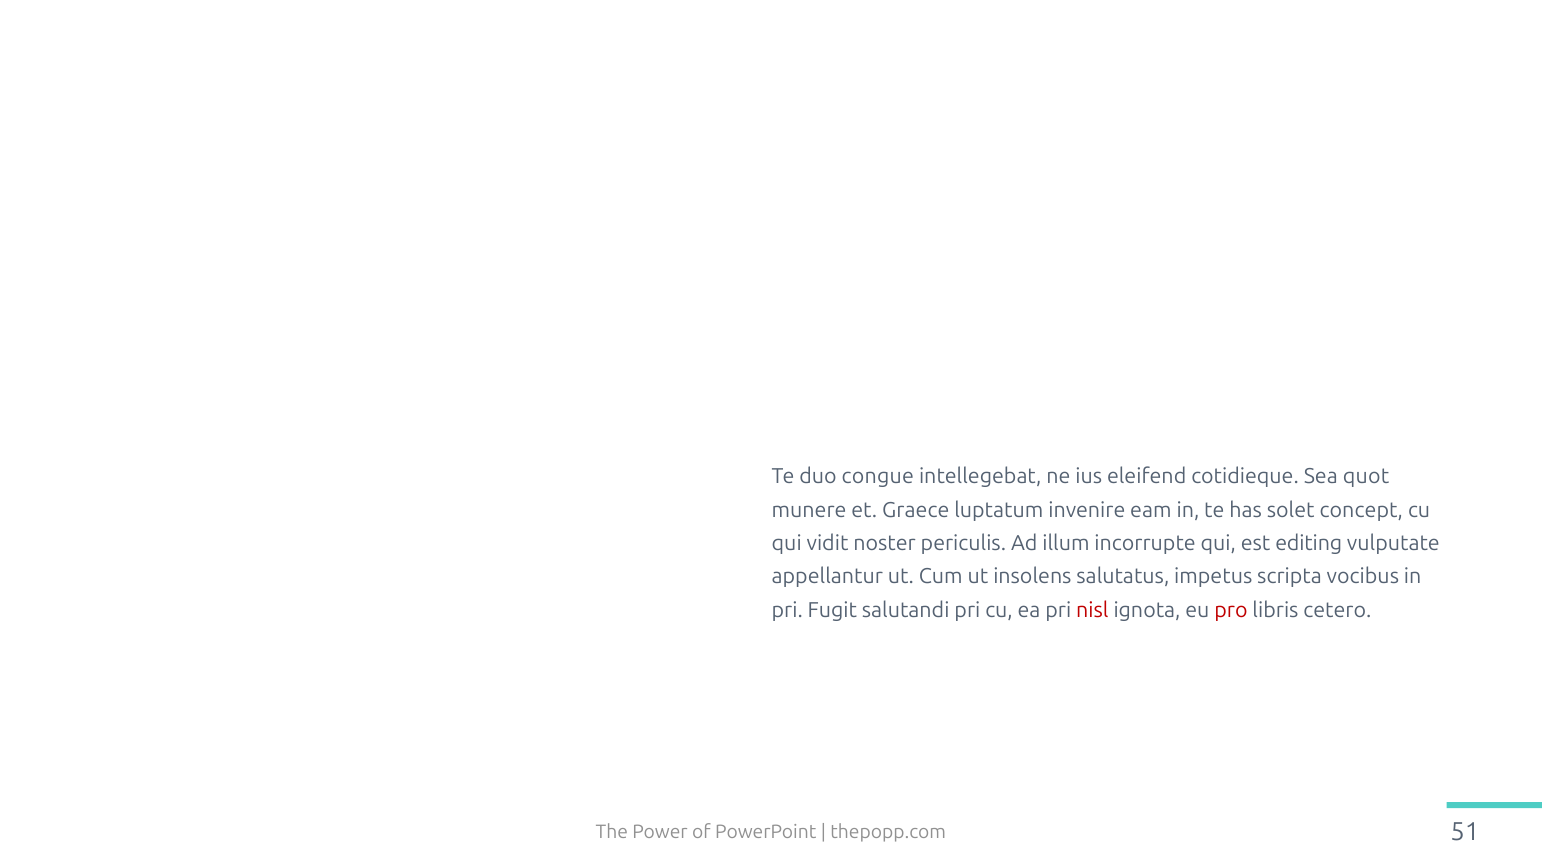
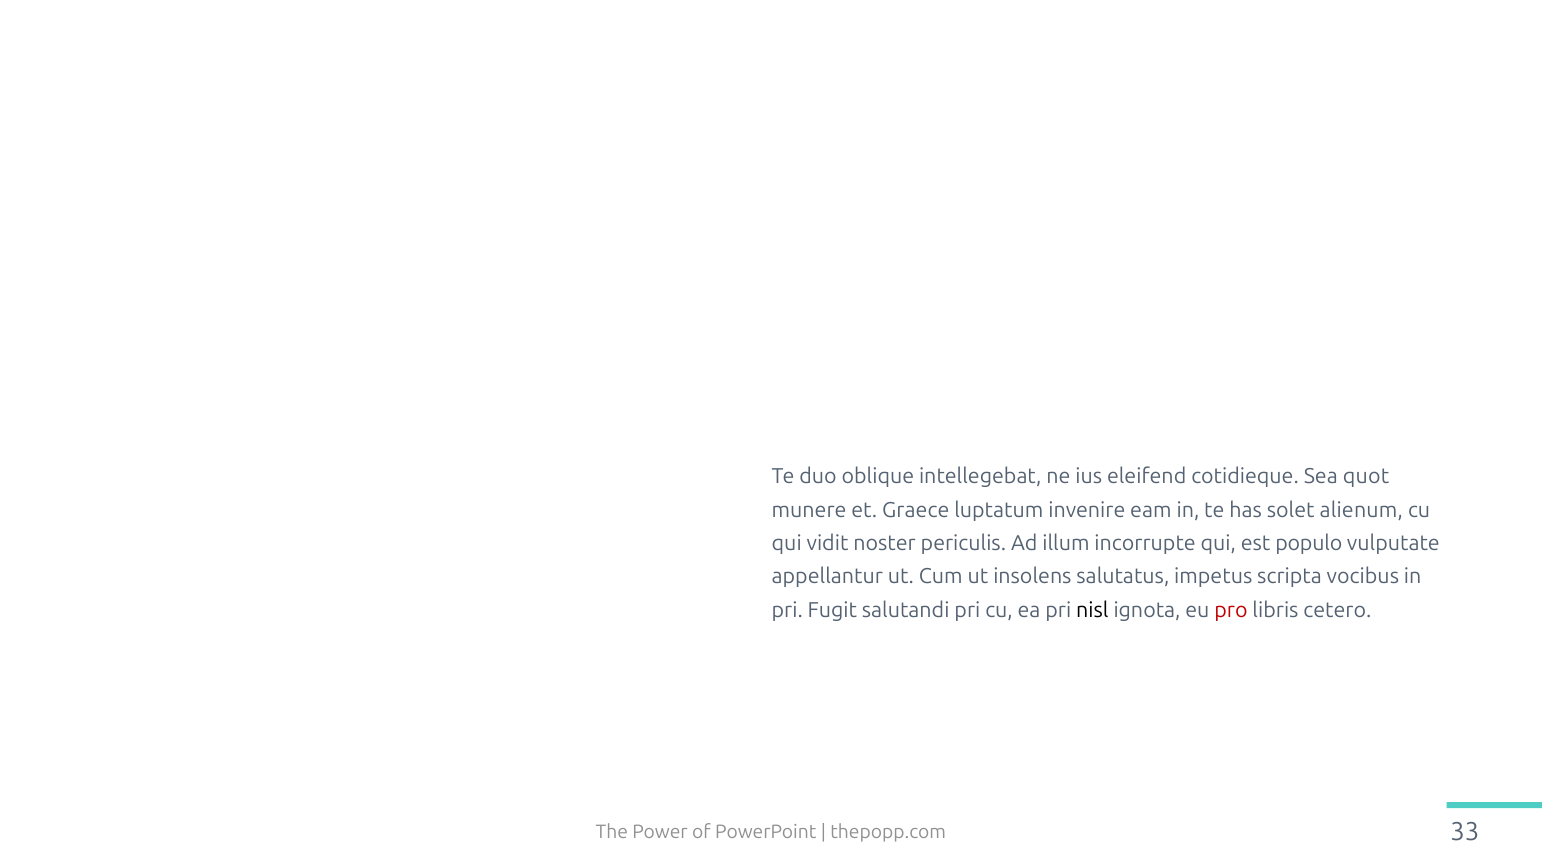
congue: congue -> oblique
concept: concept -> alienum
editing: editing -> populo
nisl colour: red -> black
51: 51 -> 33
